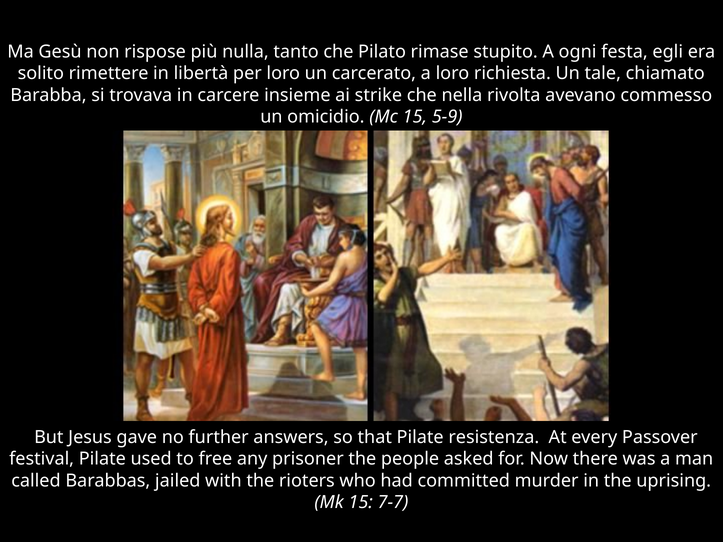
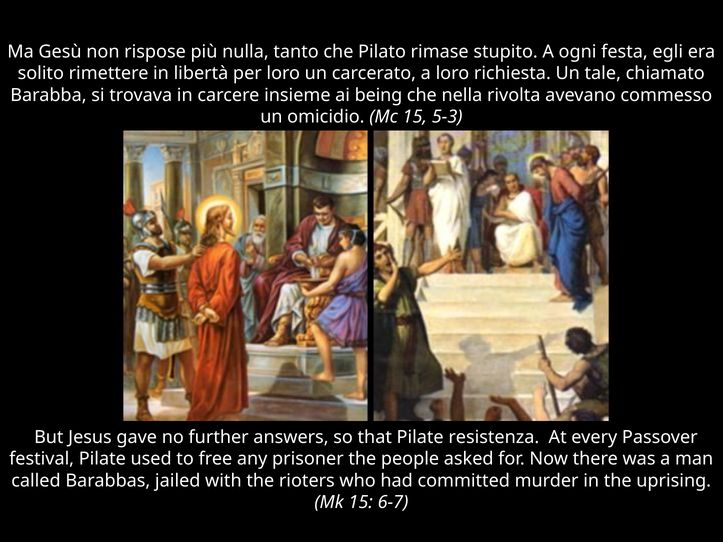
strike: strike -> being
5-9: 5-9 -> 5-3
7-7: 7-7 -> 6-7
